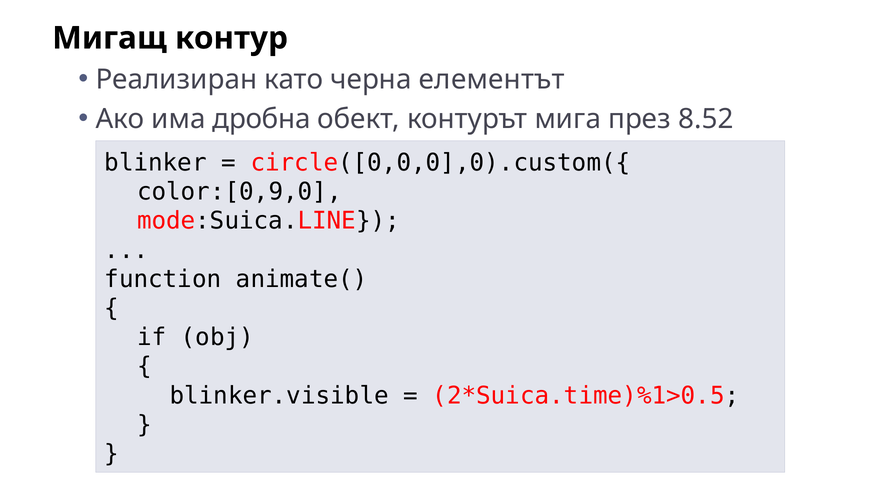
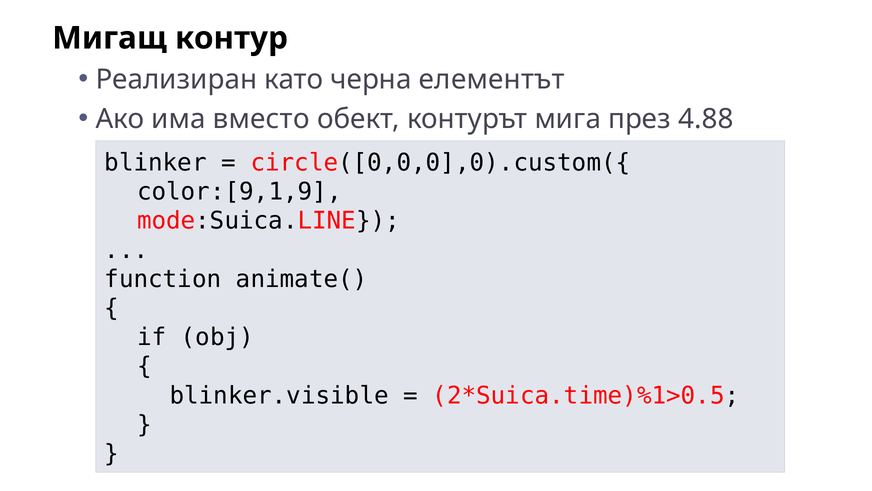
дробна: дробна -> вместо
8.52: 8.52 -> 4.88
color:[0,9,0: color:[0,9,0 -> color:[9,1,9
